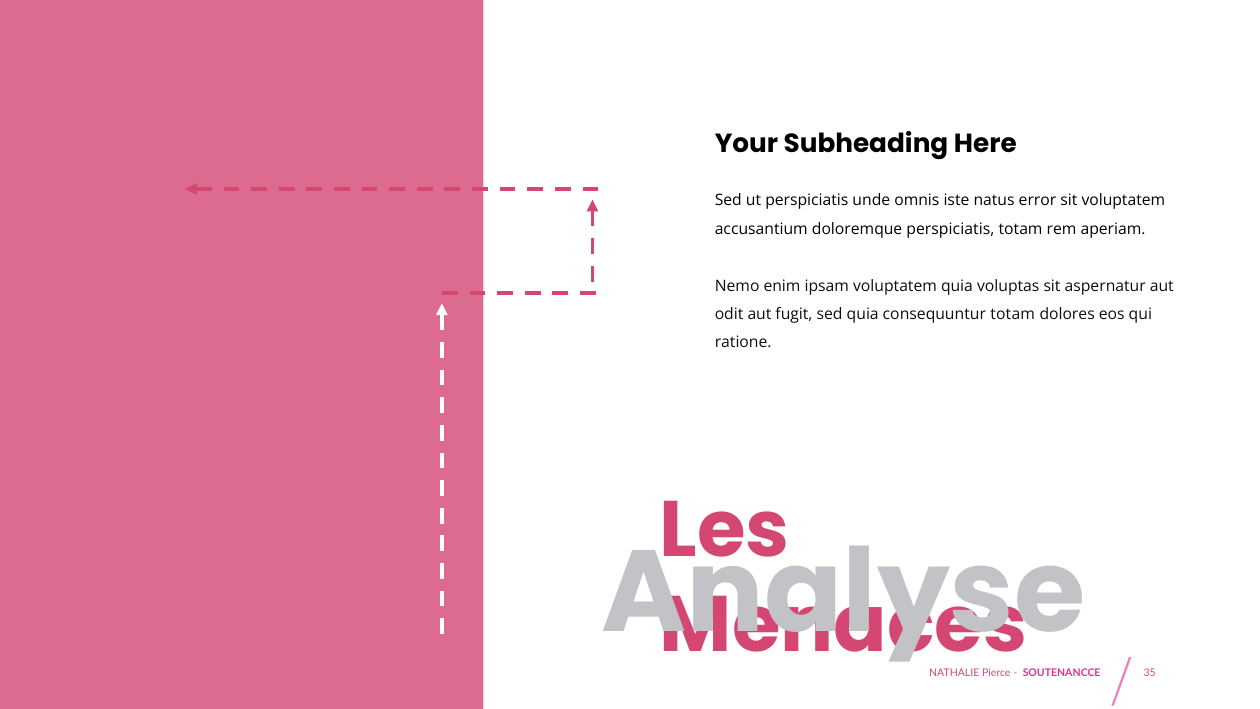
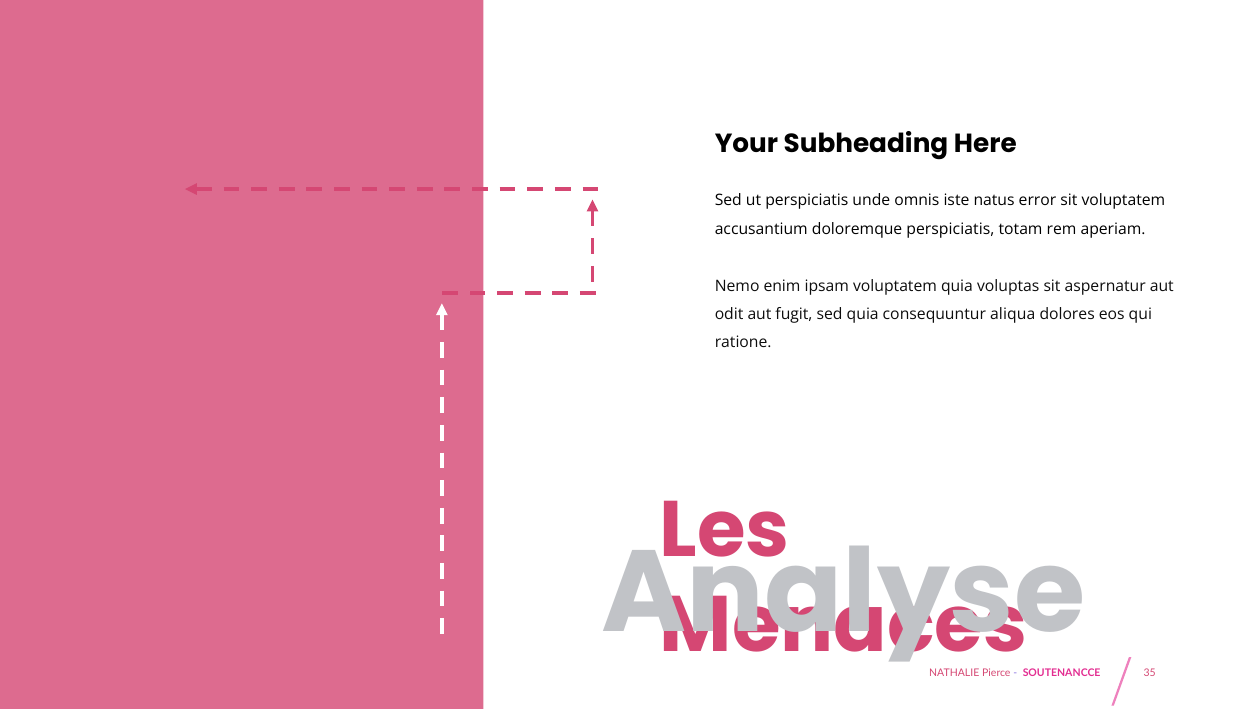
consequuntur totam: totam -> aliqua
